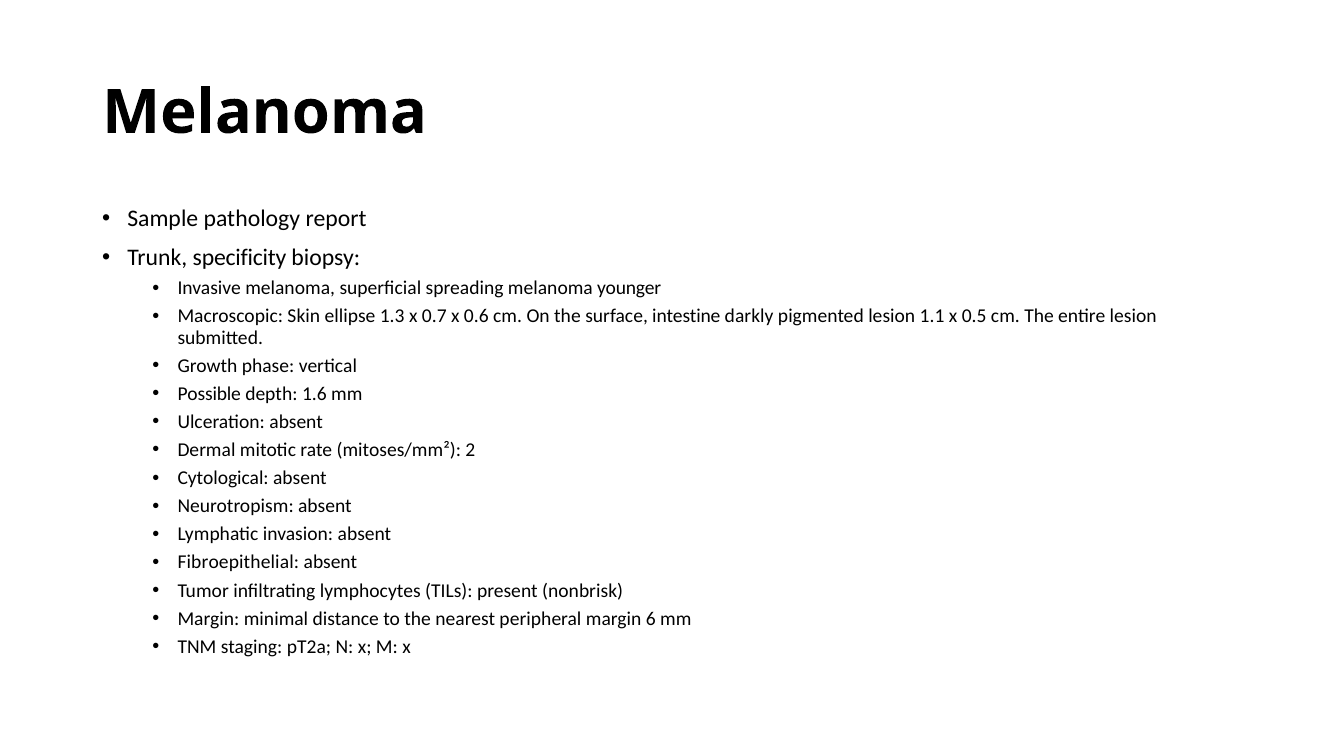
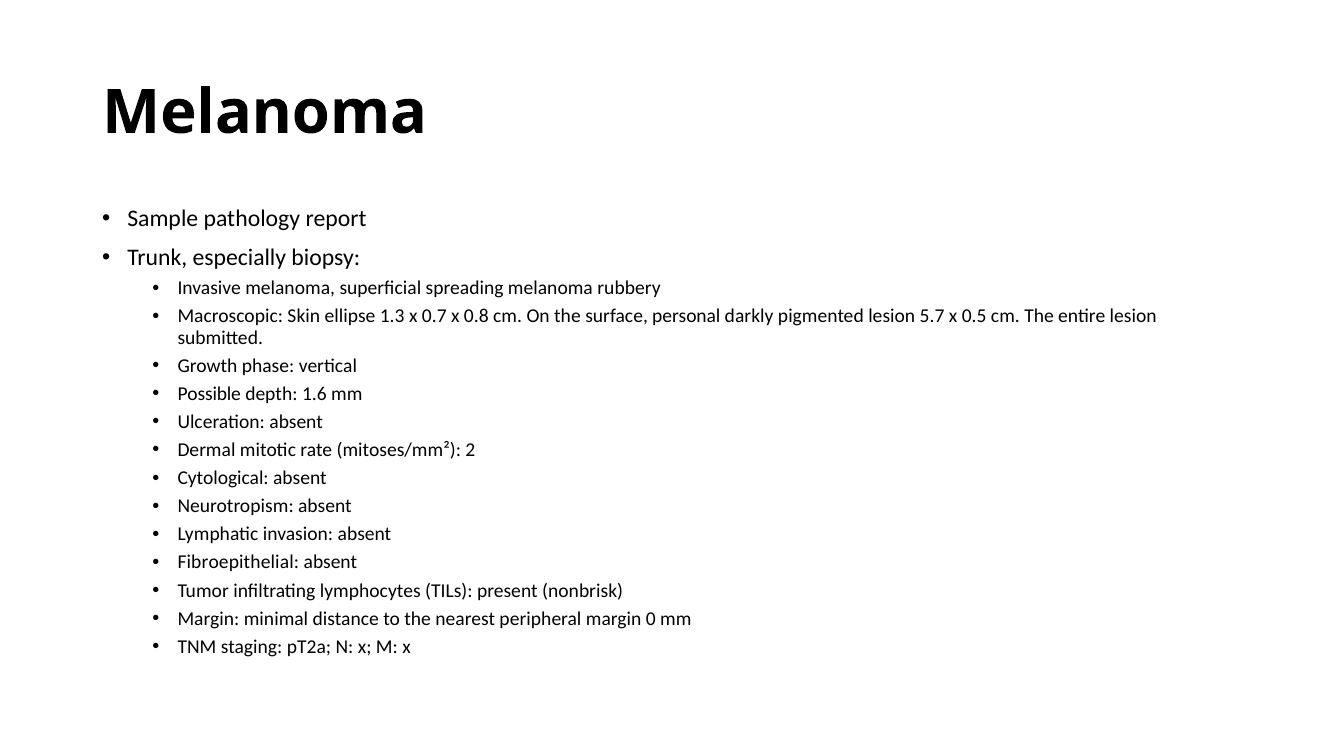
specificity: specificity -> especially
younger: younger -> rubbery
0.6: 0.6 -> 0.8
intestine: intestine -> personal
1.1: 1.1 -> 5.7
6: 6 -> 0
